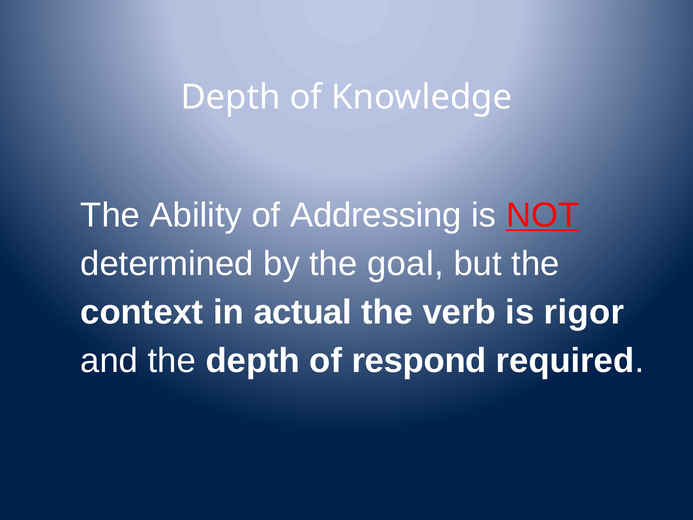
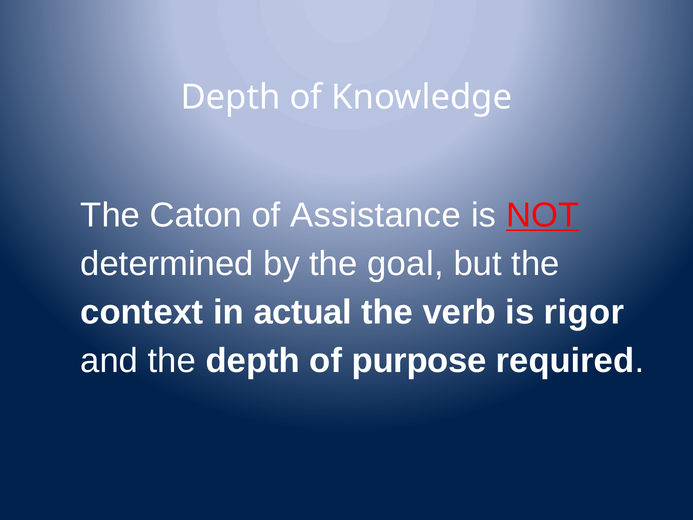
Ability: Ability -> Caton
Addressing: Addressing -> Assistance
respond: respond -> purpose
